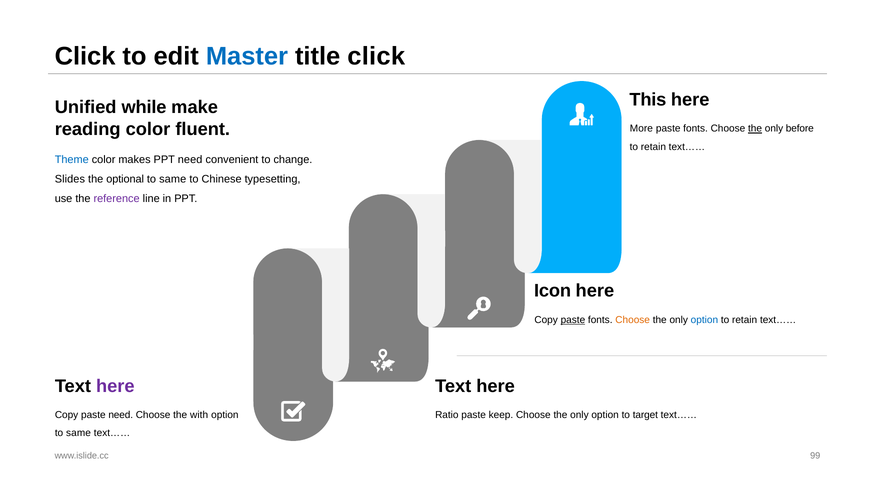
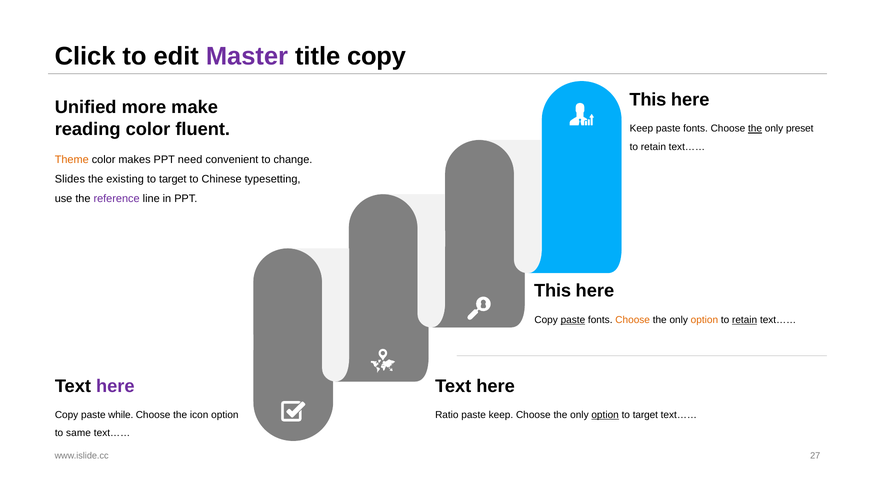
Master colour: blue -> purple
title click: click -> copy
while: while -> more
More at (641, 129): More -> Keep
before: before -> preset
Theme colour: blue -> orange
optional: optional -> existing
same at (173, 179): same -> target
Icon at (553, 291): Icon -> This
option at (704, 320) colour: blue -> orange
retain at (745, 320) underline: none -> present
paste need: need -> while
with: with -> icon
option at (605, 415) underline: none -> present
99: 99 -> 27
